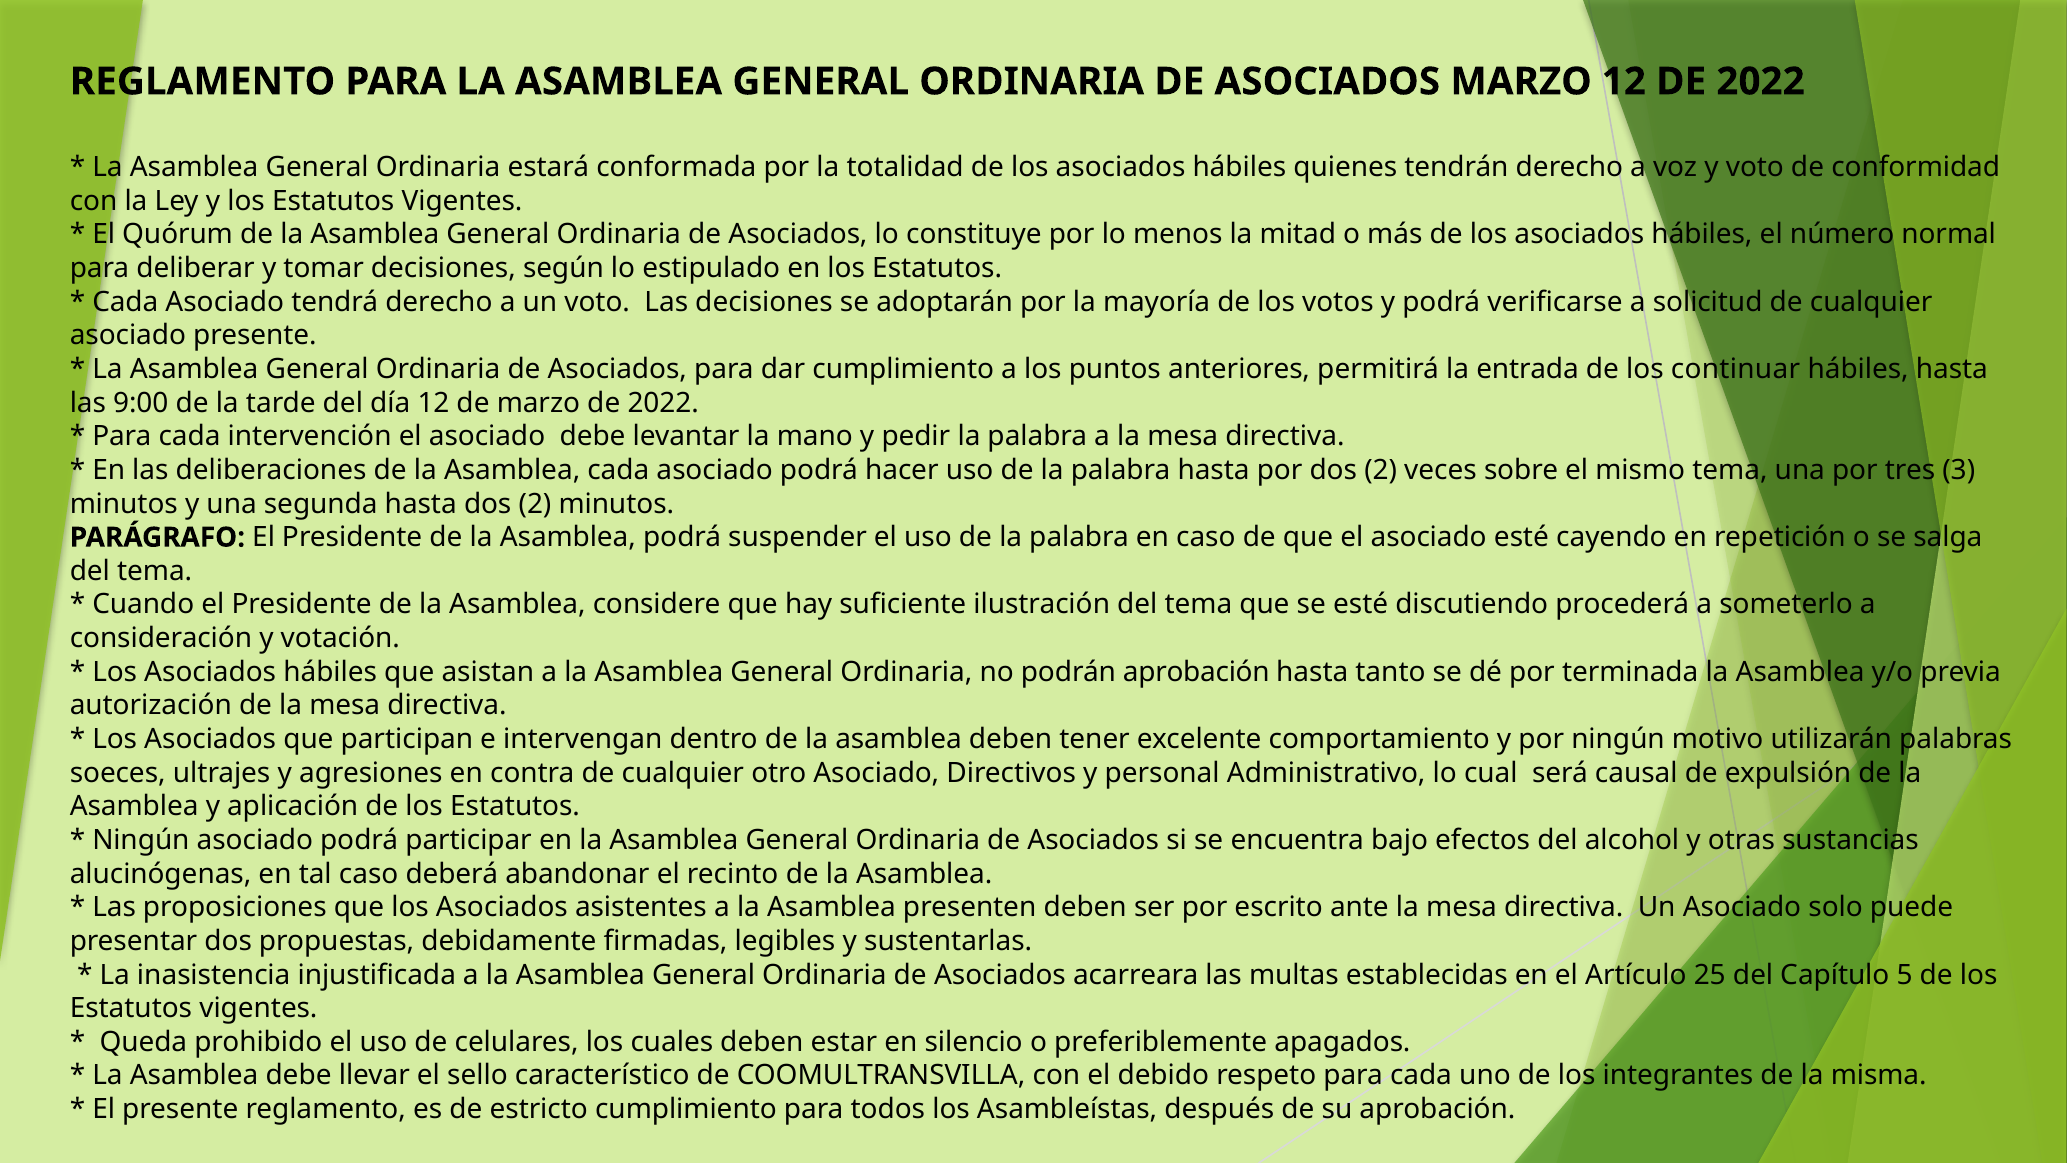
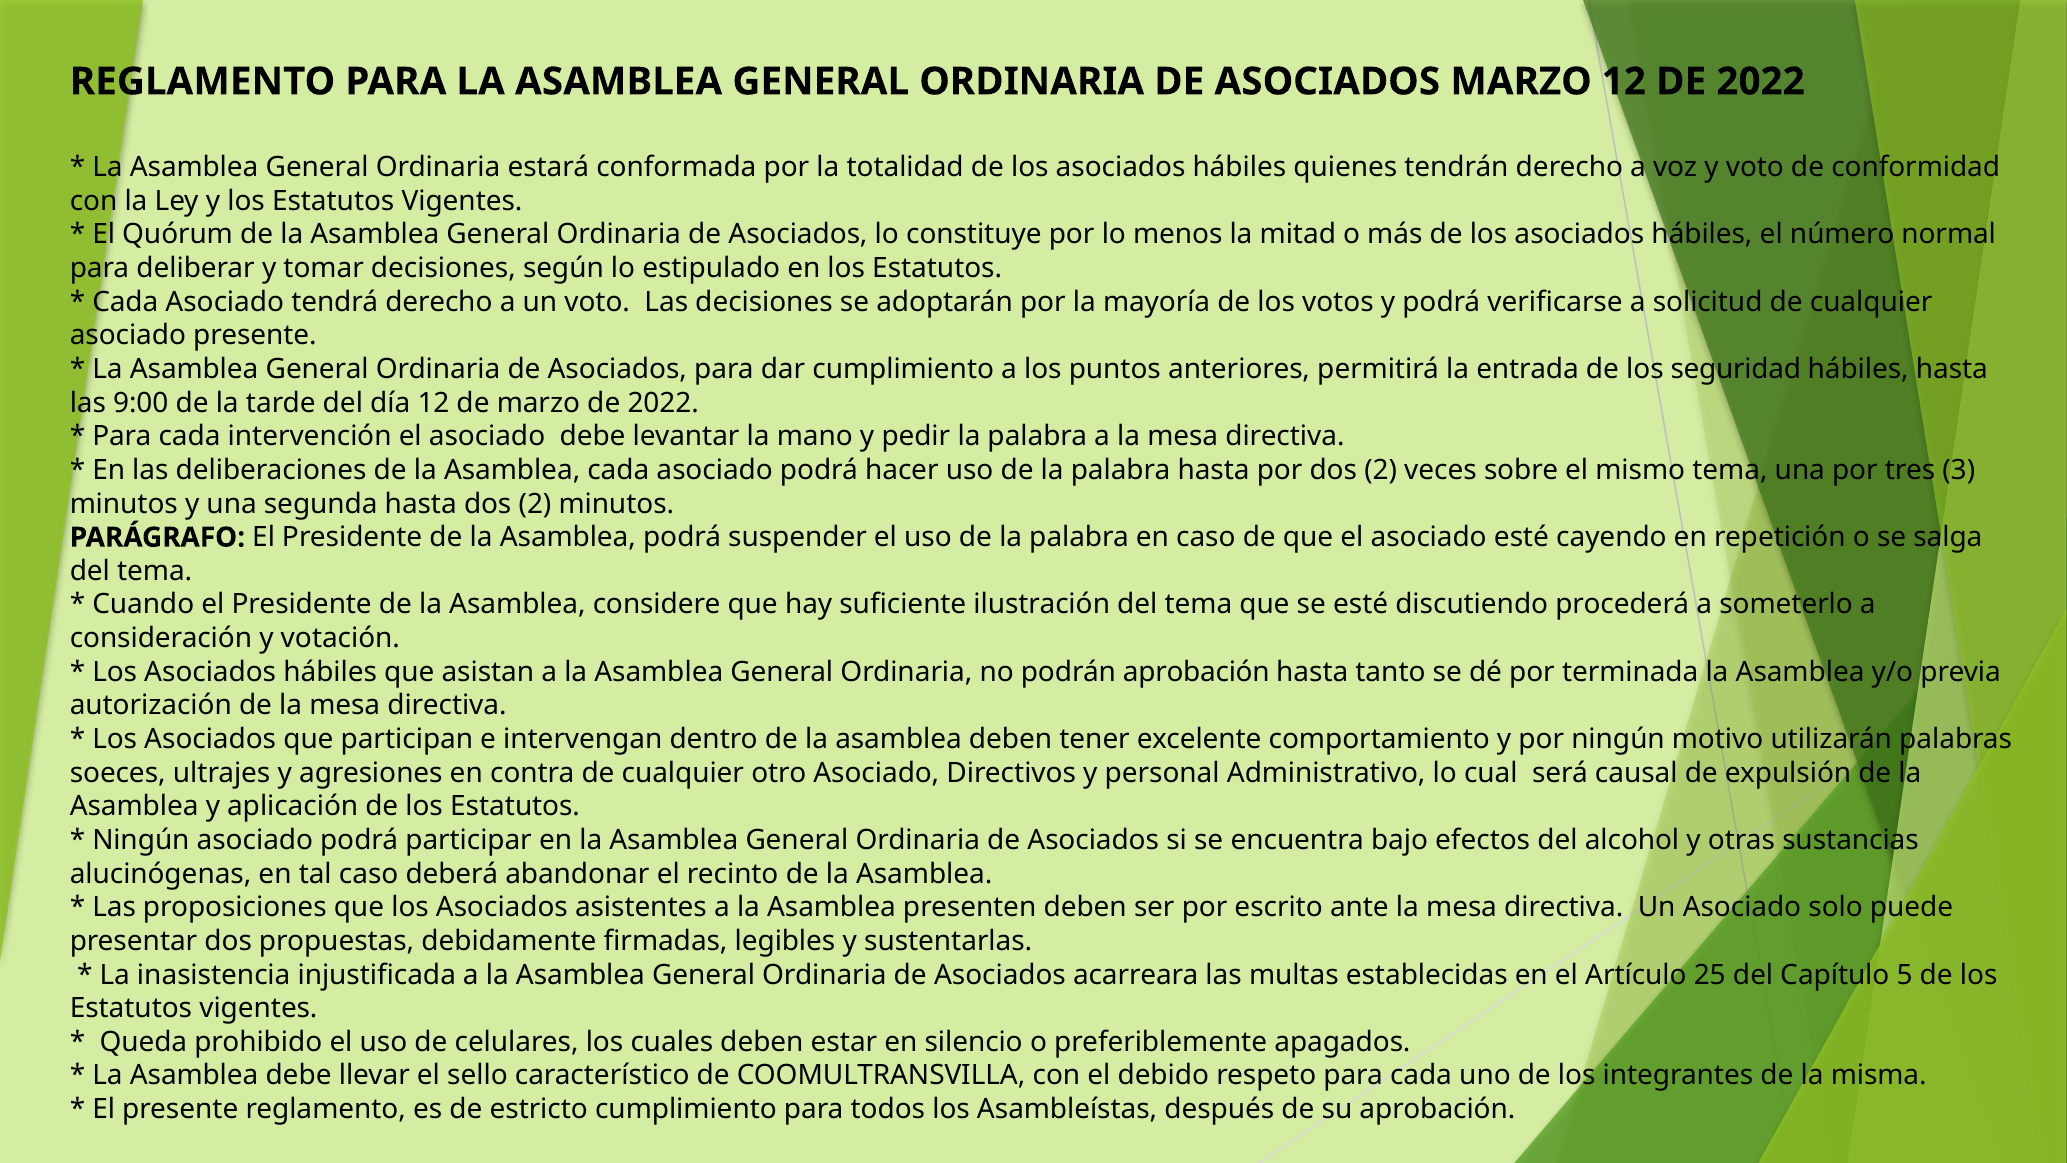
continuar: continuar -> seguridad
